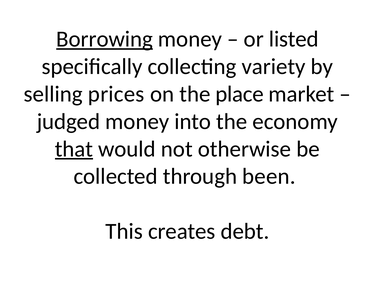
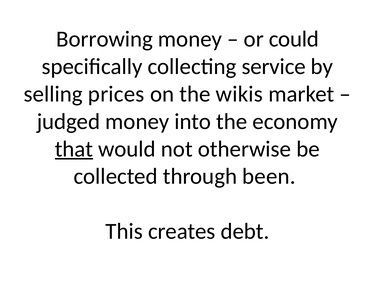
Borrowing underline: present -> none
listed: listed -> could
variety: variety -> service
place: place -> wikis
